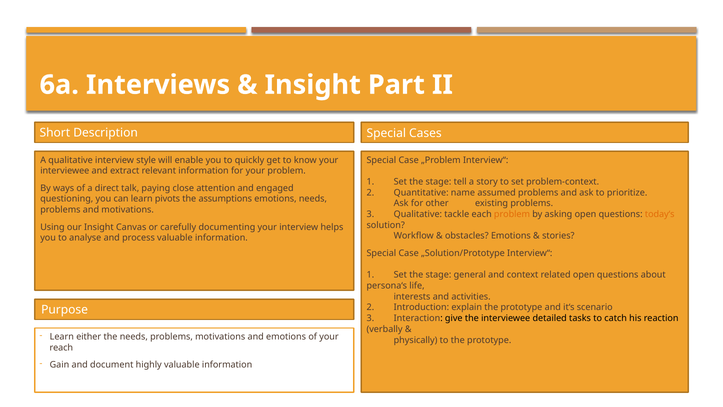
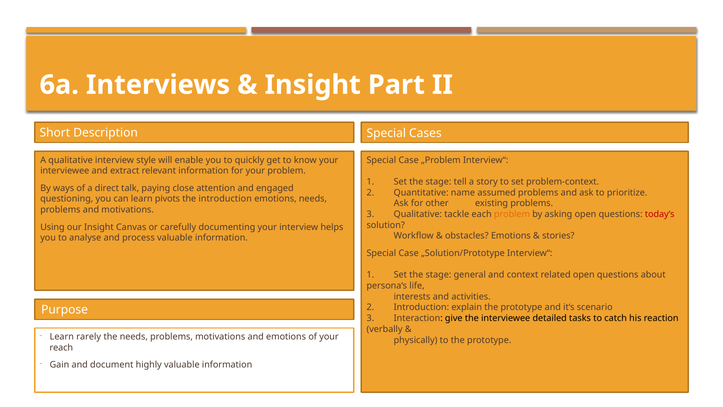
the assumptions: assumptions -> introduction
today‘s colour: orange -> red
either: either -> rarely
